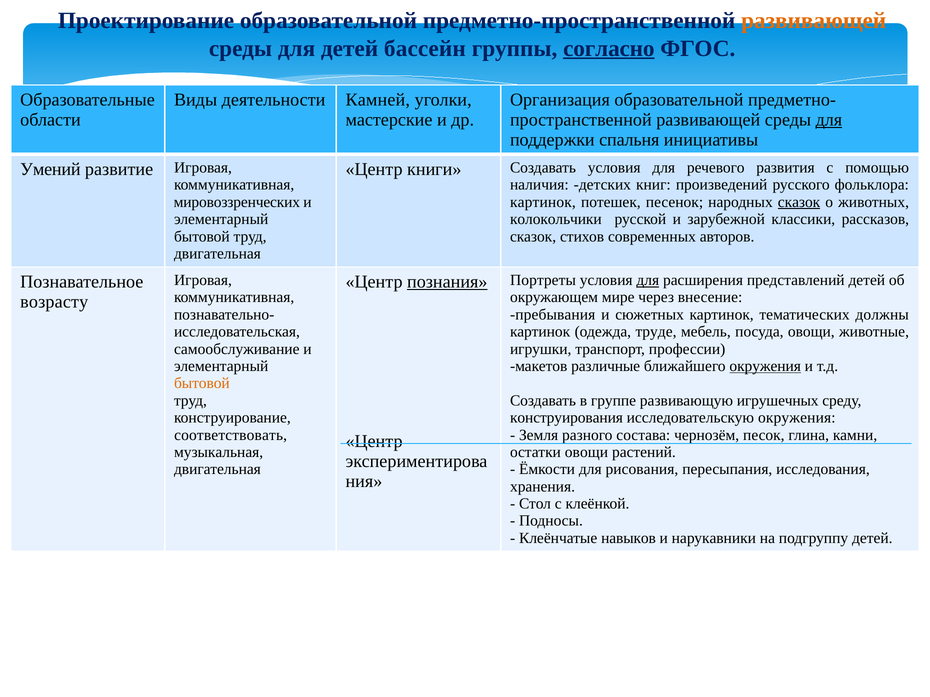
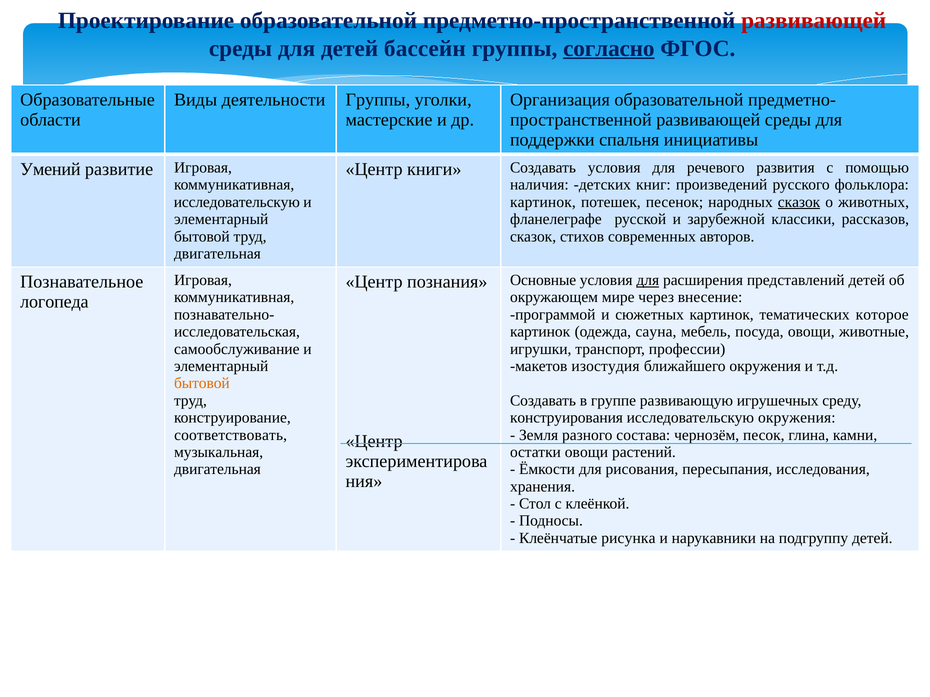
развивающей at (814, 21) colour: orange -> red
деятельности Камней: Камней -> Группы
для at (829, 120) underline: present -> none
мировоззренческих at (237, 202): мировоззренческих -> исследовательскую
колокольчики: колокольчики -> фланелеграфе
Портреты: Портреты -> Основные
познания underline: present -> none
возрасту: возрасту -> логопеда
пребывания: пребывания -> программой
должны: должны -> которое
труде: труде -> сауна
различные: различные -> изостудия
окружения at (765, 366) underline: present -> none
навыков: навыков -> рисунка
